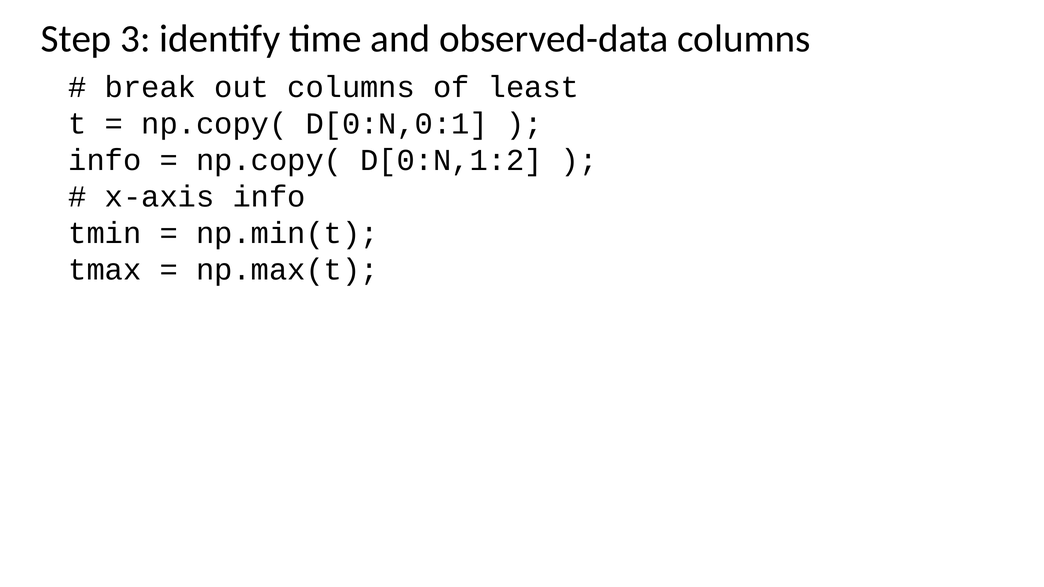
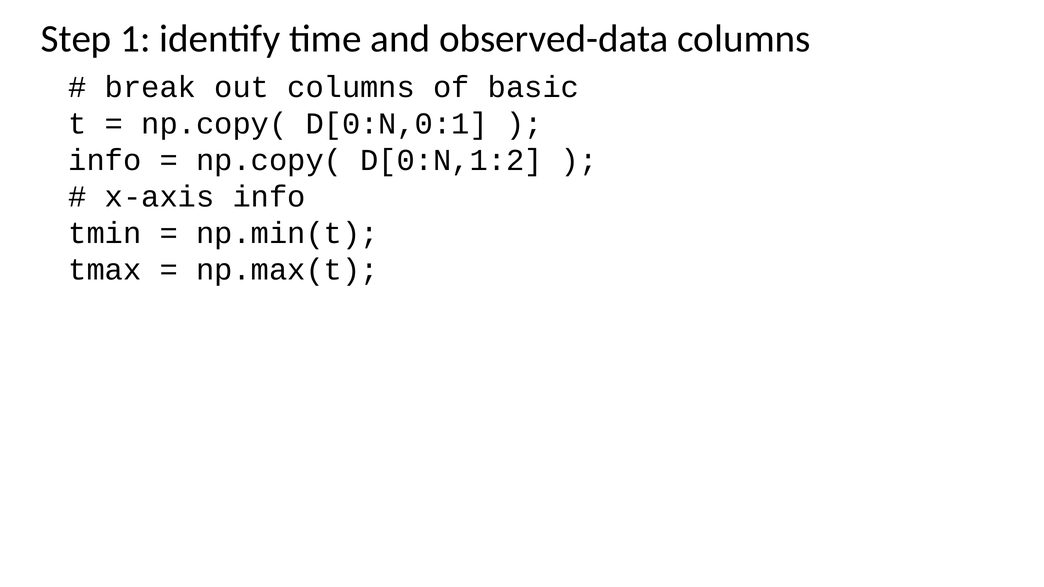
3: 3 -> 1
least: least -> basic
